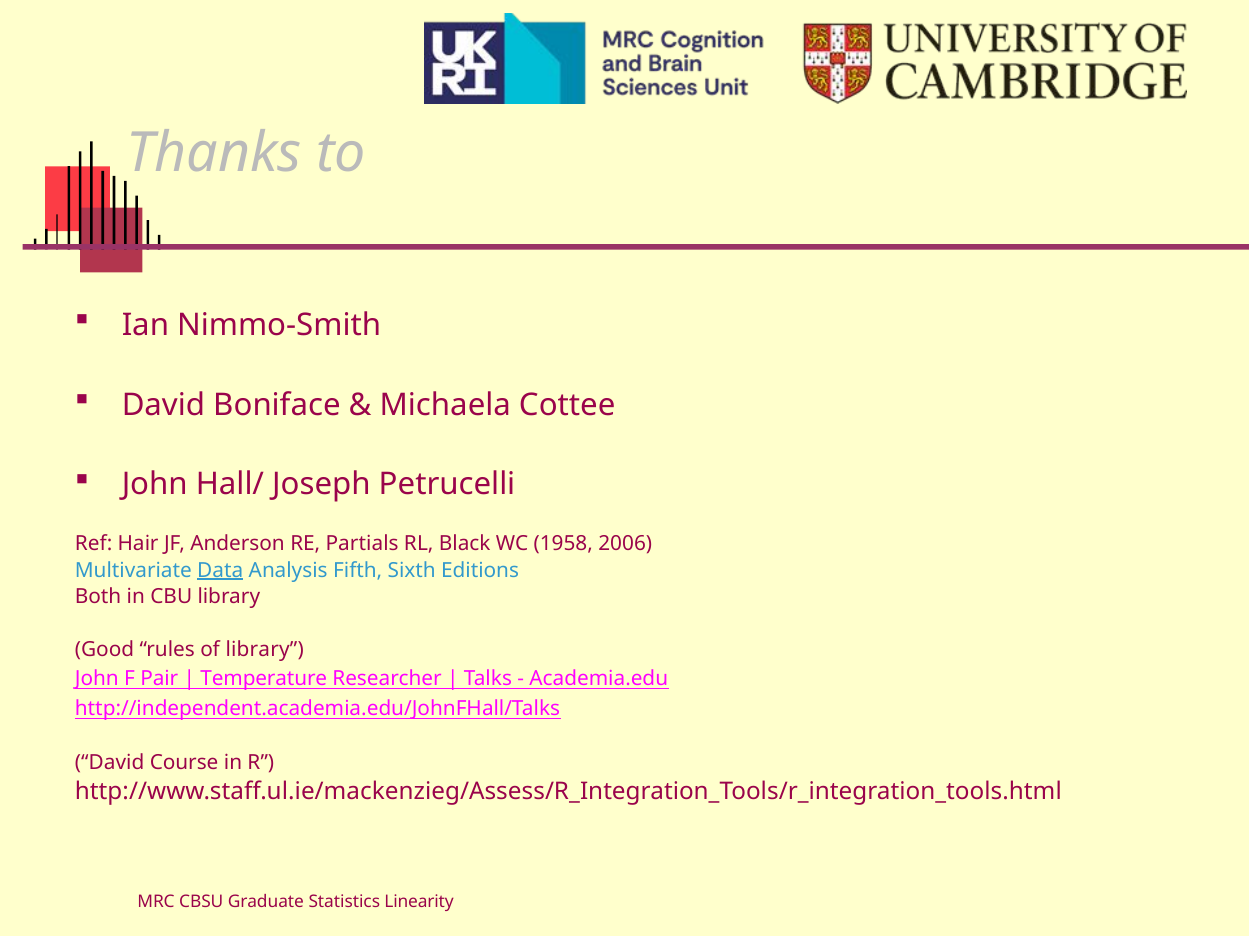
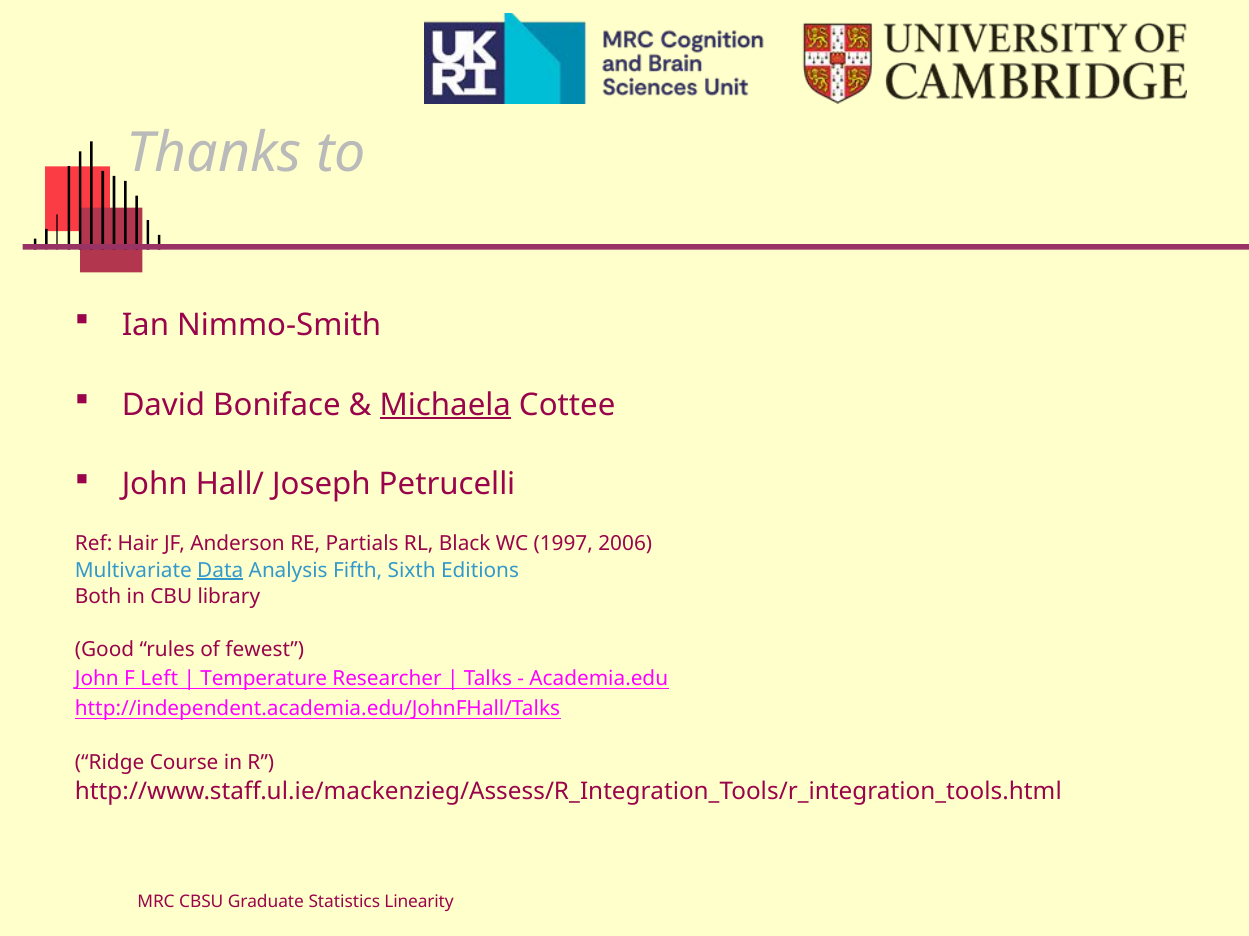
Michaela underline: none -> present
1958: 1958 -> 1997
of library: library -> fewest
Pair: Pair -> Left
David at (110, 763): David -> Ridge
